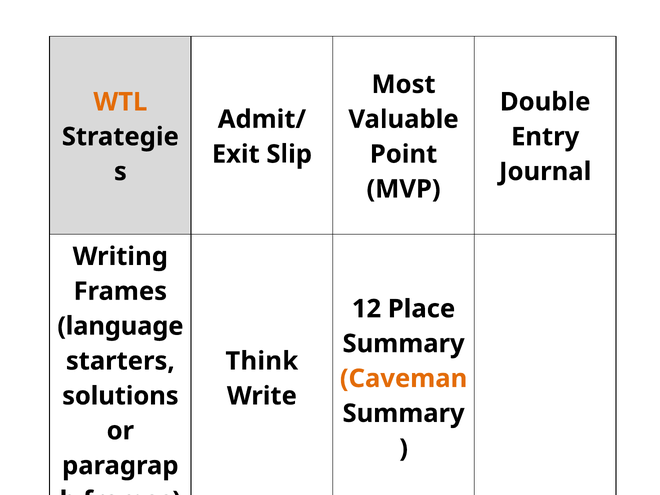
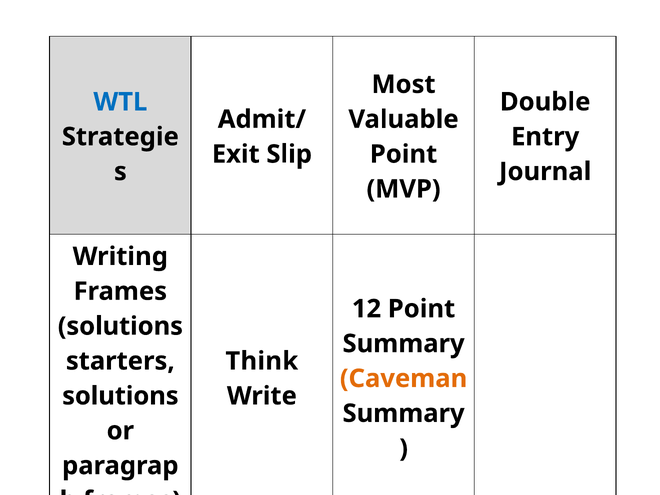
WTL colour: orange -> blue
12 Place: Place -> Point
language at (120, 326): language -> solutions
